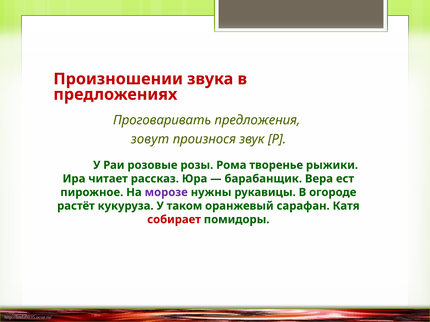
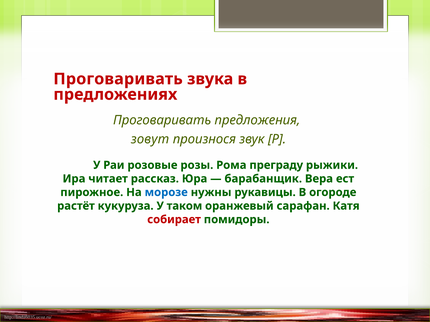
Произношении at (118, 79): Произношении -> Проговаривать
творенье: творенье -> преграду
морозе colour: purple -> blue
